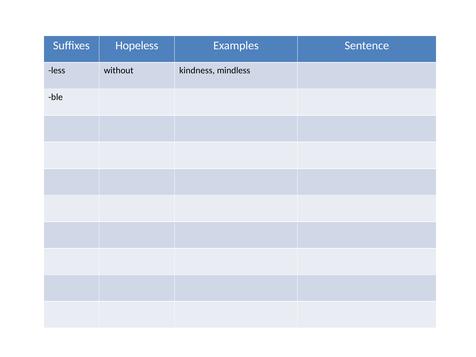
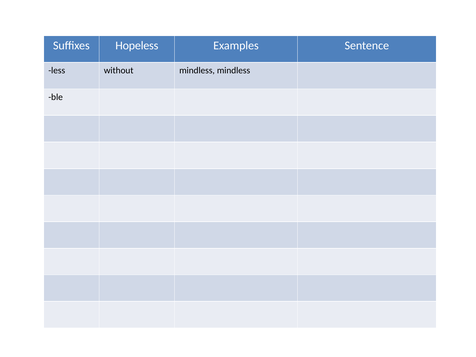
without kindness: kindness -> mindless
